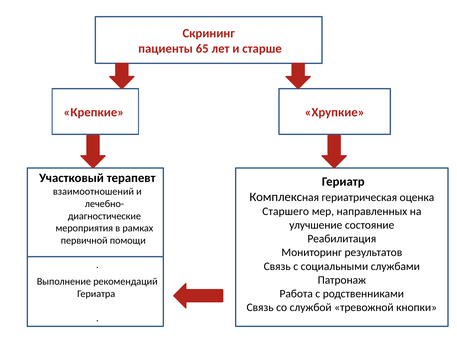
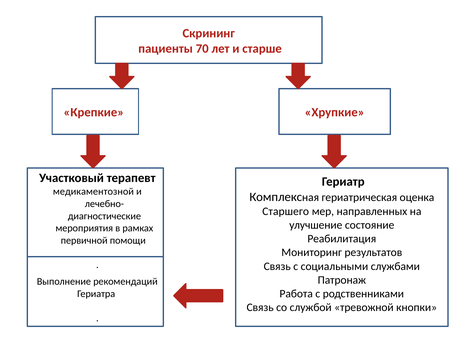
65: 65 -> 70
взаимоотношений: взаимоотношений -> медикаментозной
